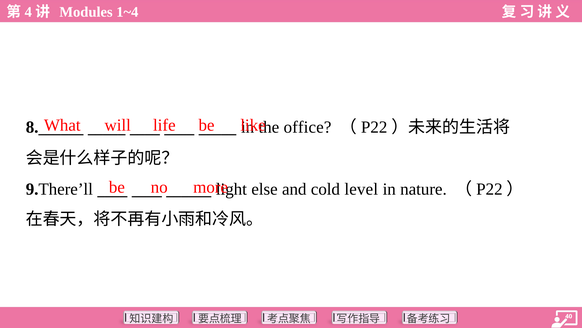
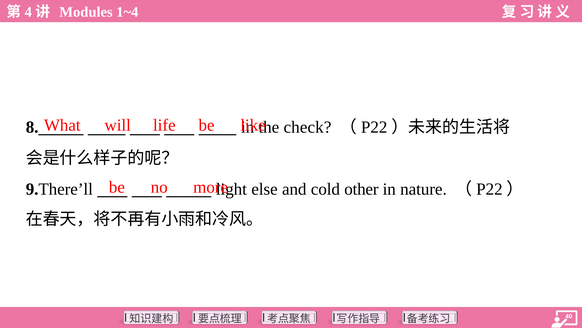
office: office -> check
level: level -> other
